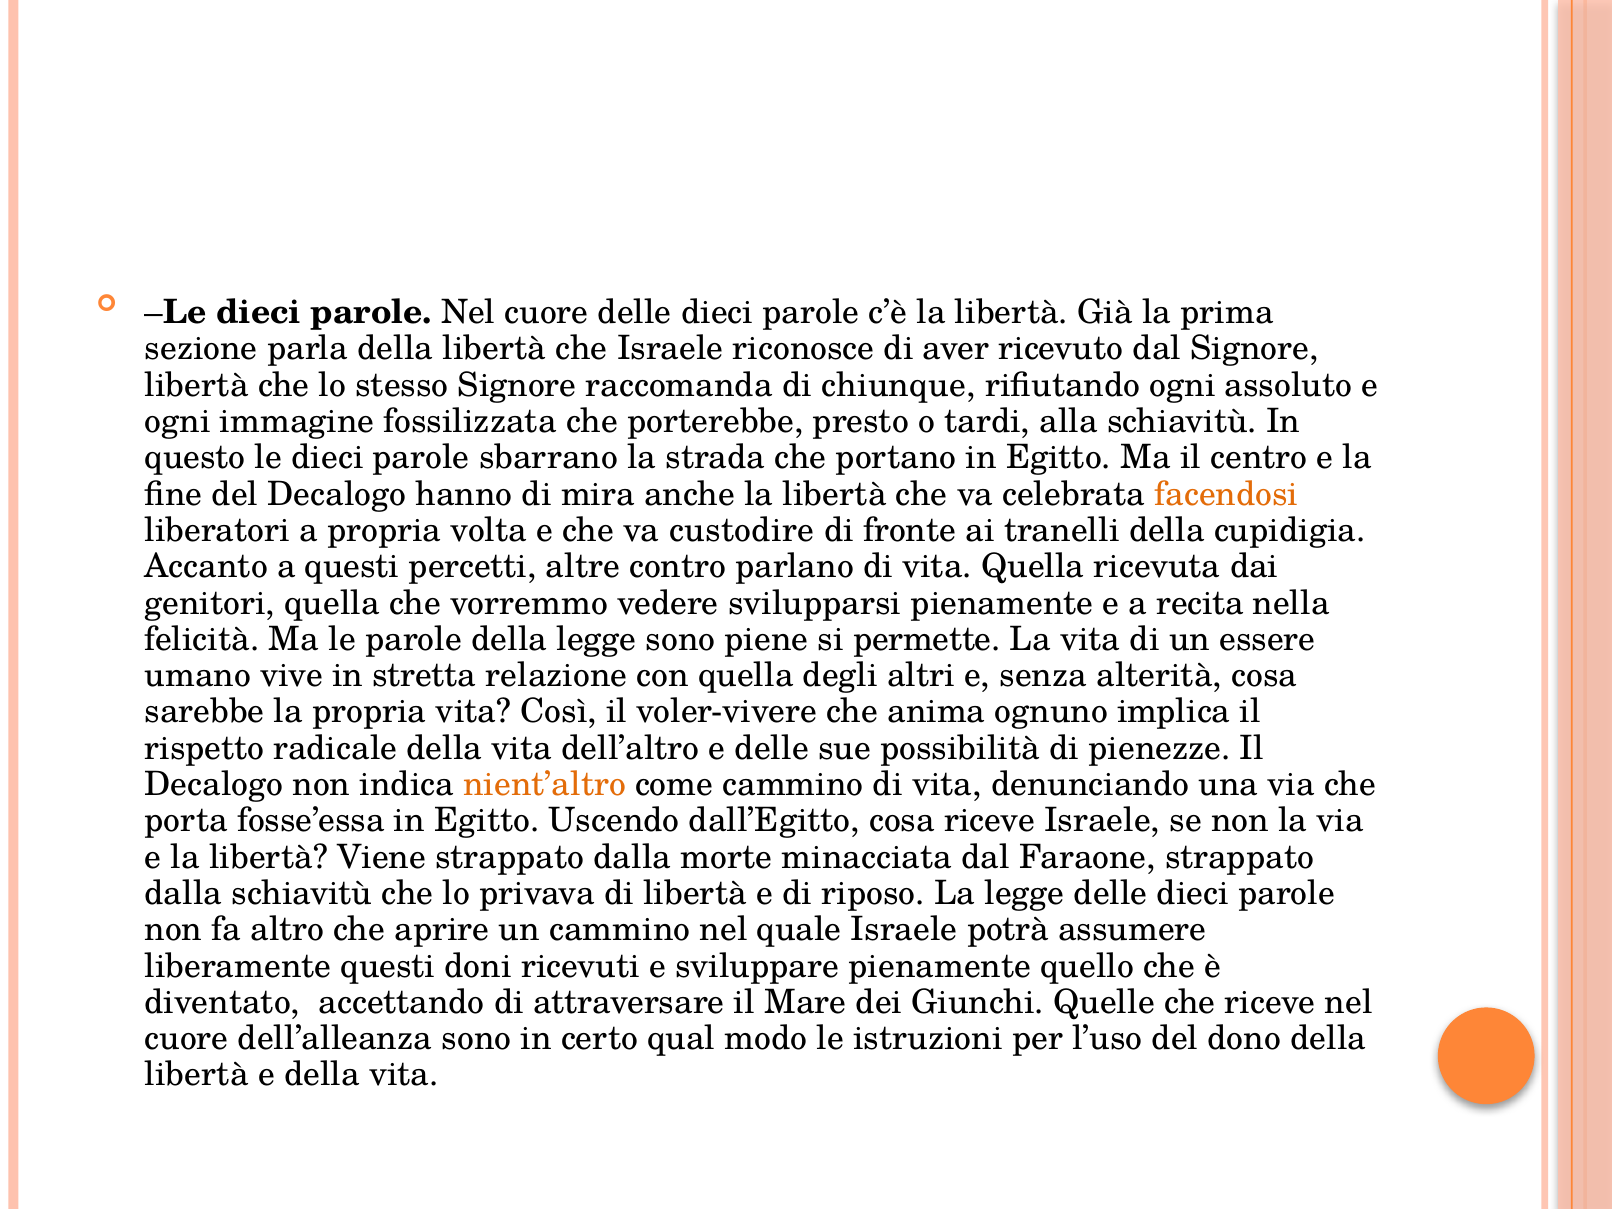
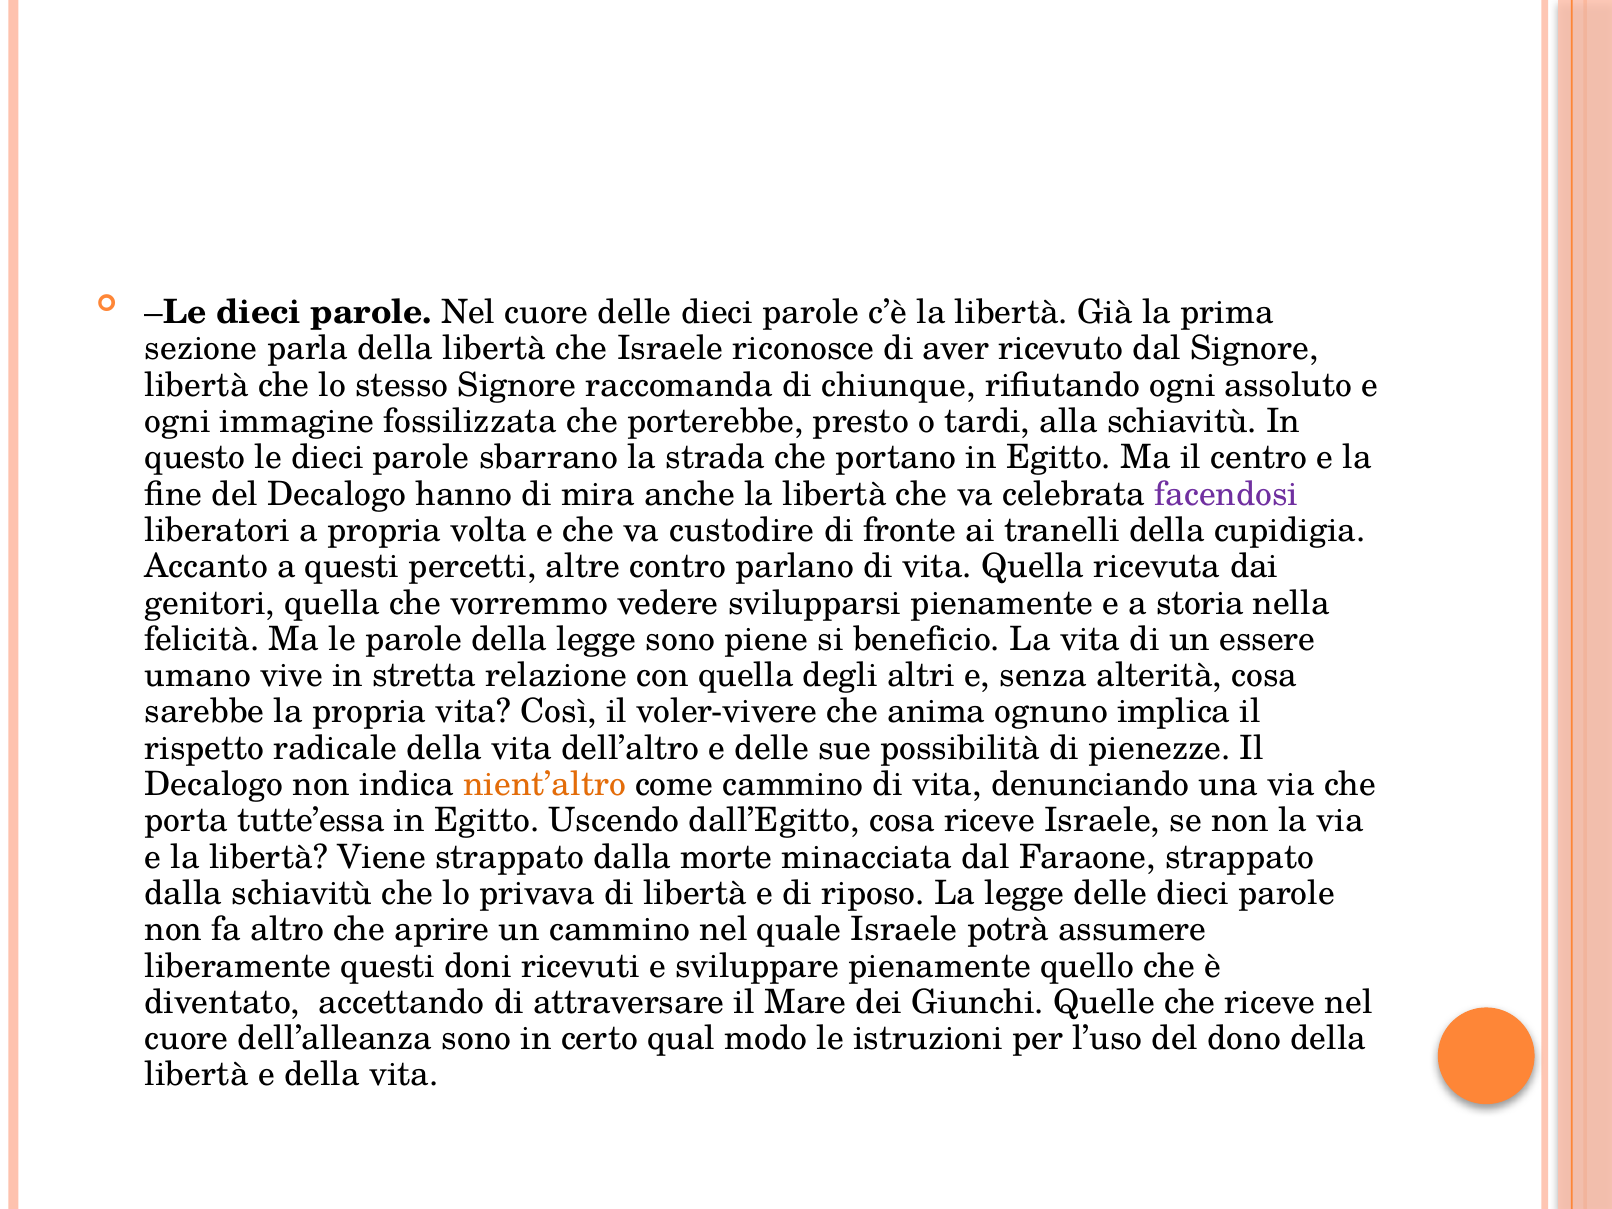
facendosi colour: orange -> purple
recita: recita -> storia
permette: permette -> beneficio
fosse’essa: fosse’essa -> tutte’essa
